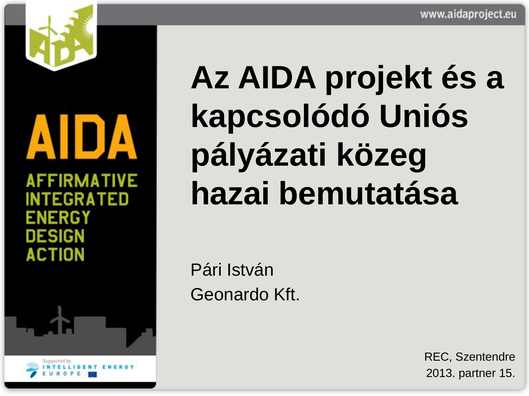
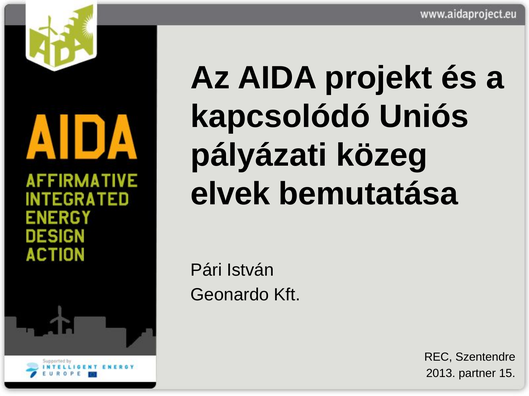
hazai: hazai -> elvek
